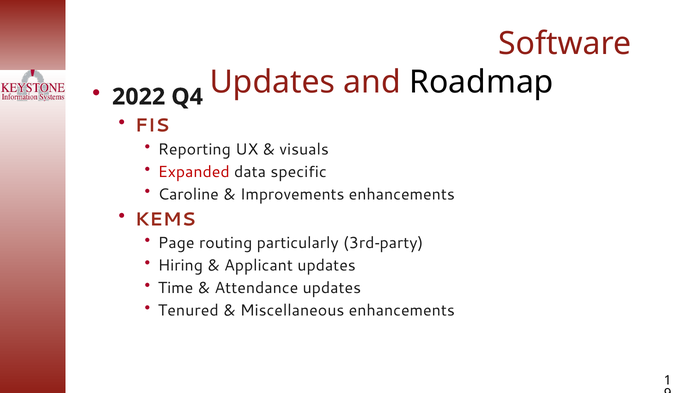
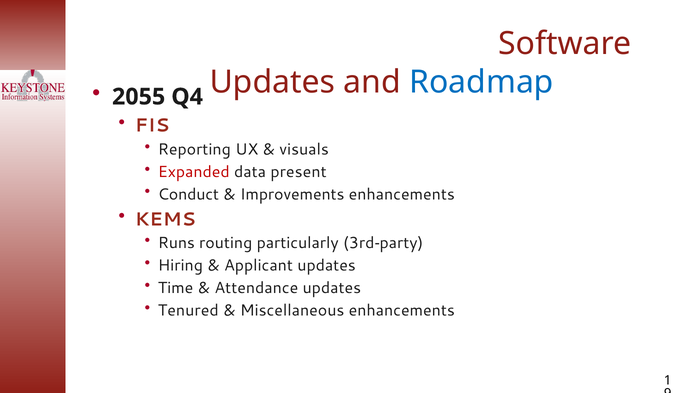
Roadmap colour: black -> blue
2022: 2022 -> 2055
specific: specific -> present
Caroline: Caroline -> Conduct
Page: Page -> Runs
